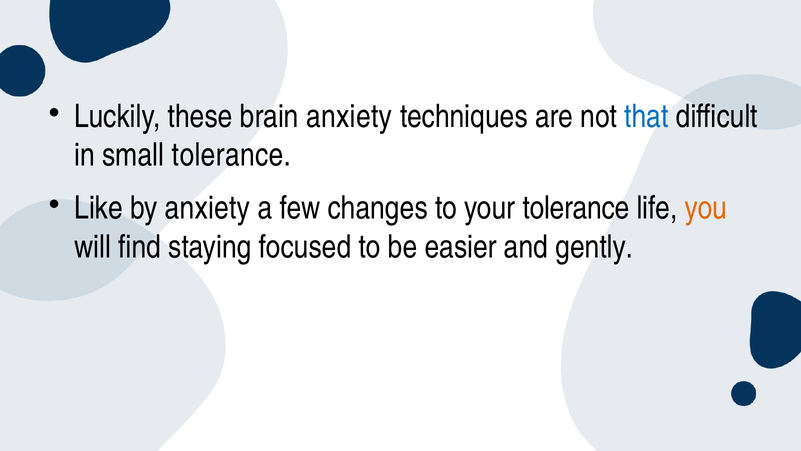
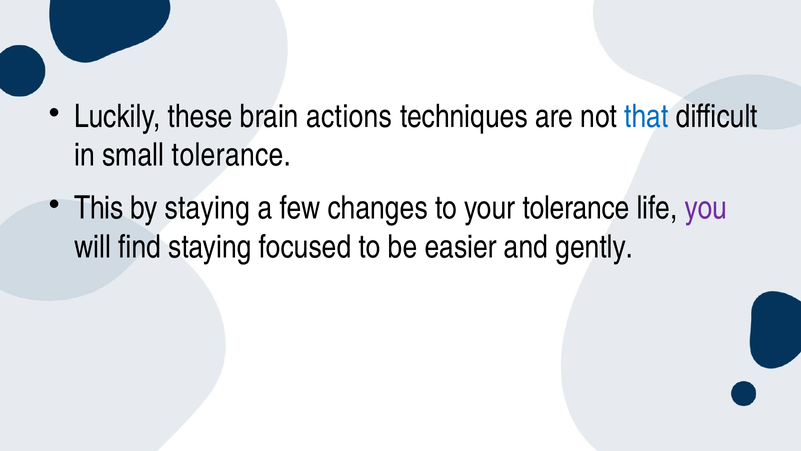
brain anxiety: anxiety -> actions
Like: Like -> This
by anxiety: anxiety -> staying
you colour: orange -> purple
